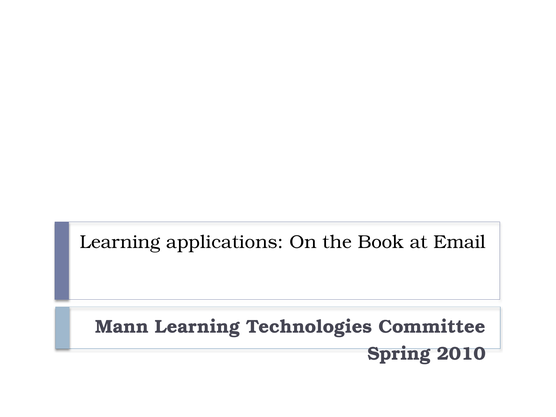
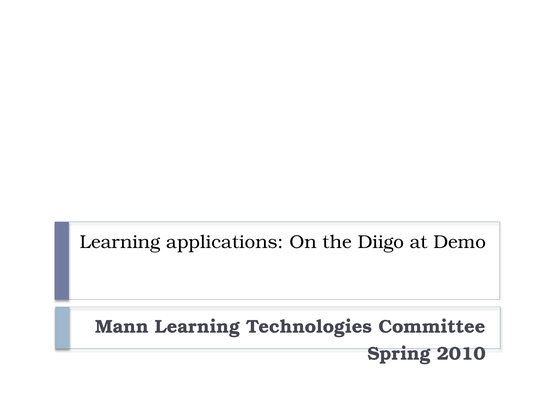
Book: Book -> Diigo
Email: Email -> Demo
